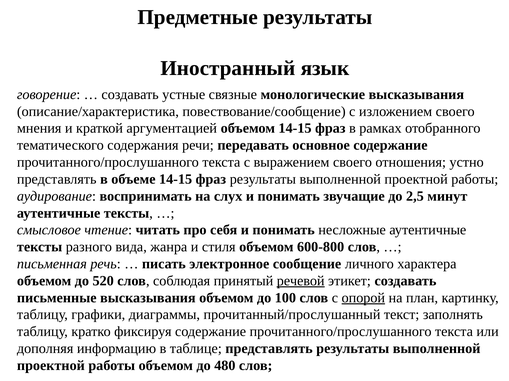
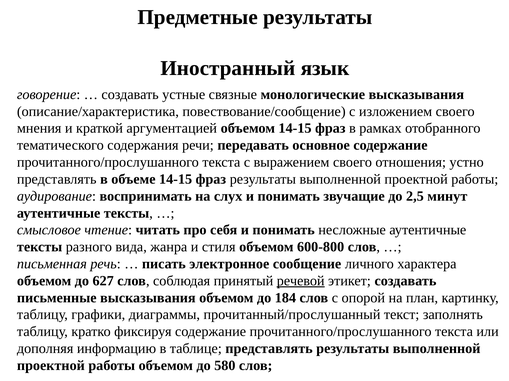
520: 520 -> 627
100: 100 -> 184
опорой underline: present -> none
480: 480 -> 580
